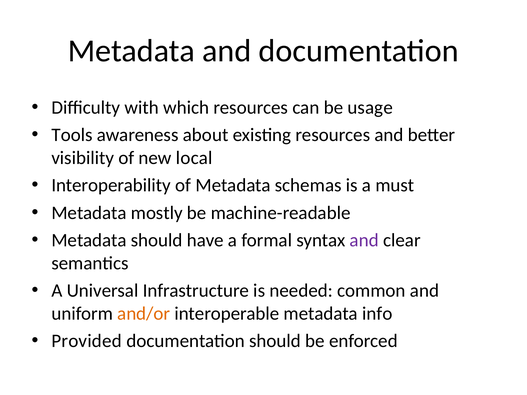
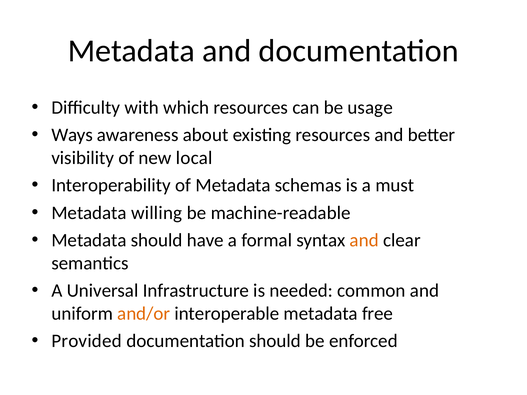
Tools: Tools -> Ways
mostly: mostly -> willing
and at (364, 240) colour: purple -> orange
info: info -> free
